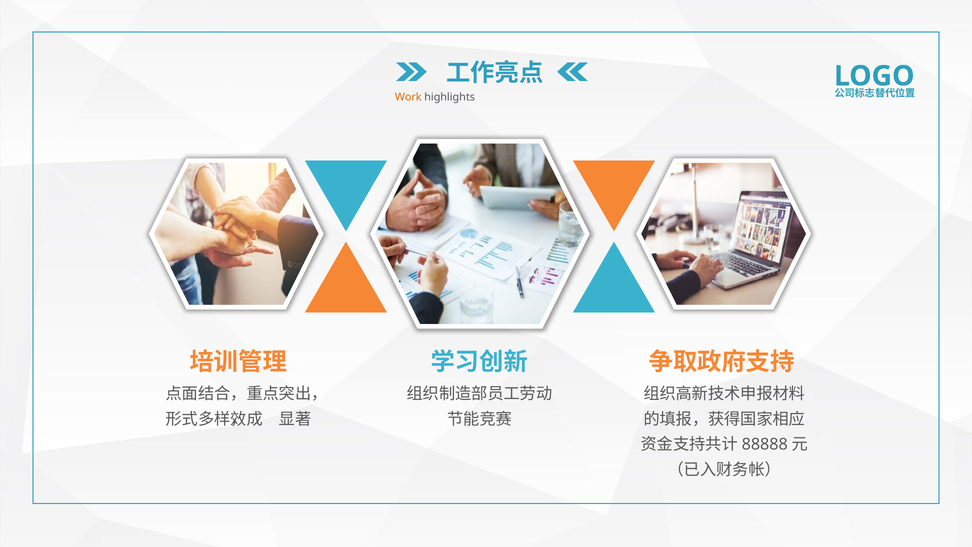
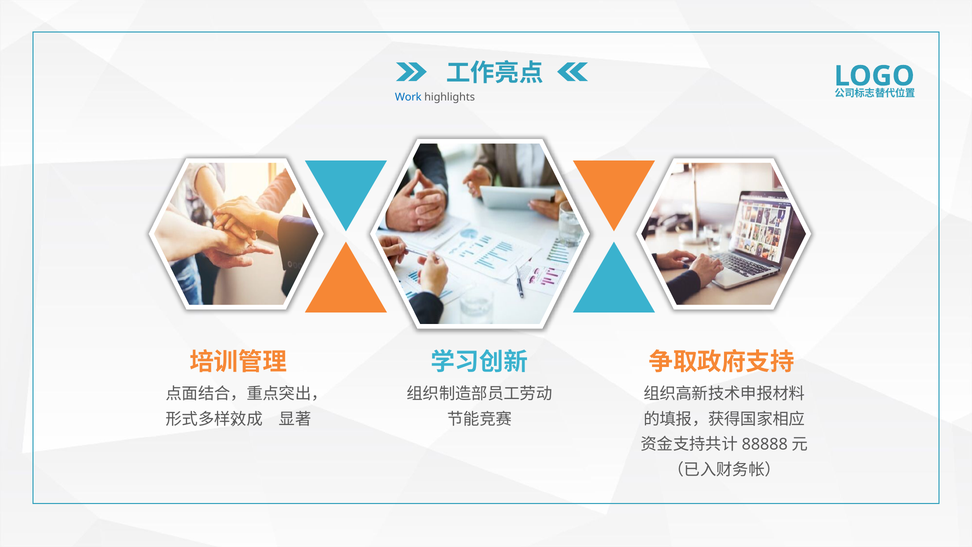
Work colour: orange -> blue
